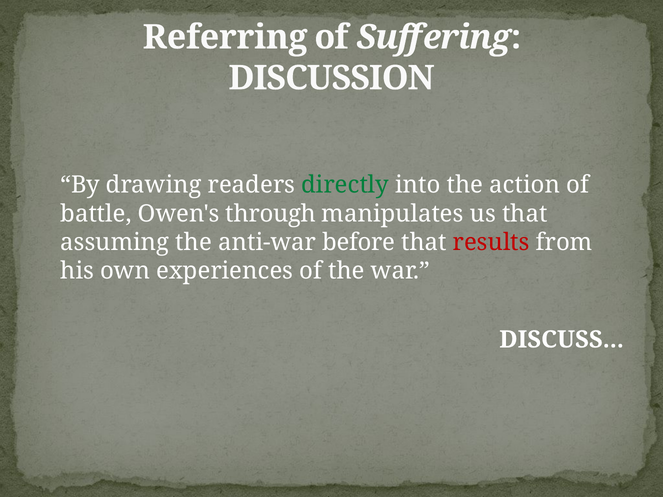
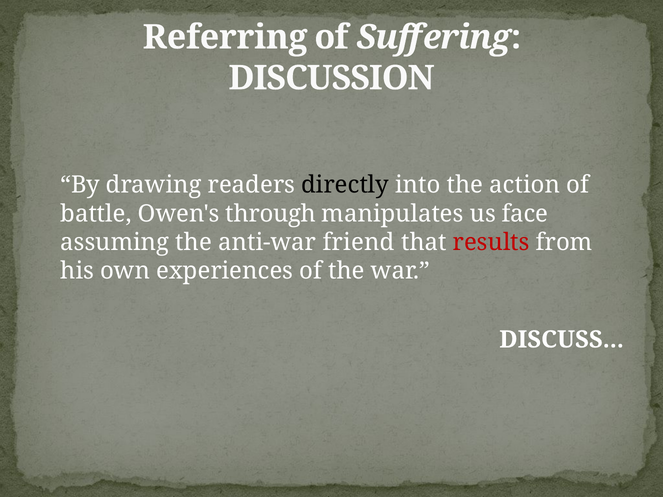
directly colour: green -> black
us that: that -> face
before: before -> friend
